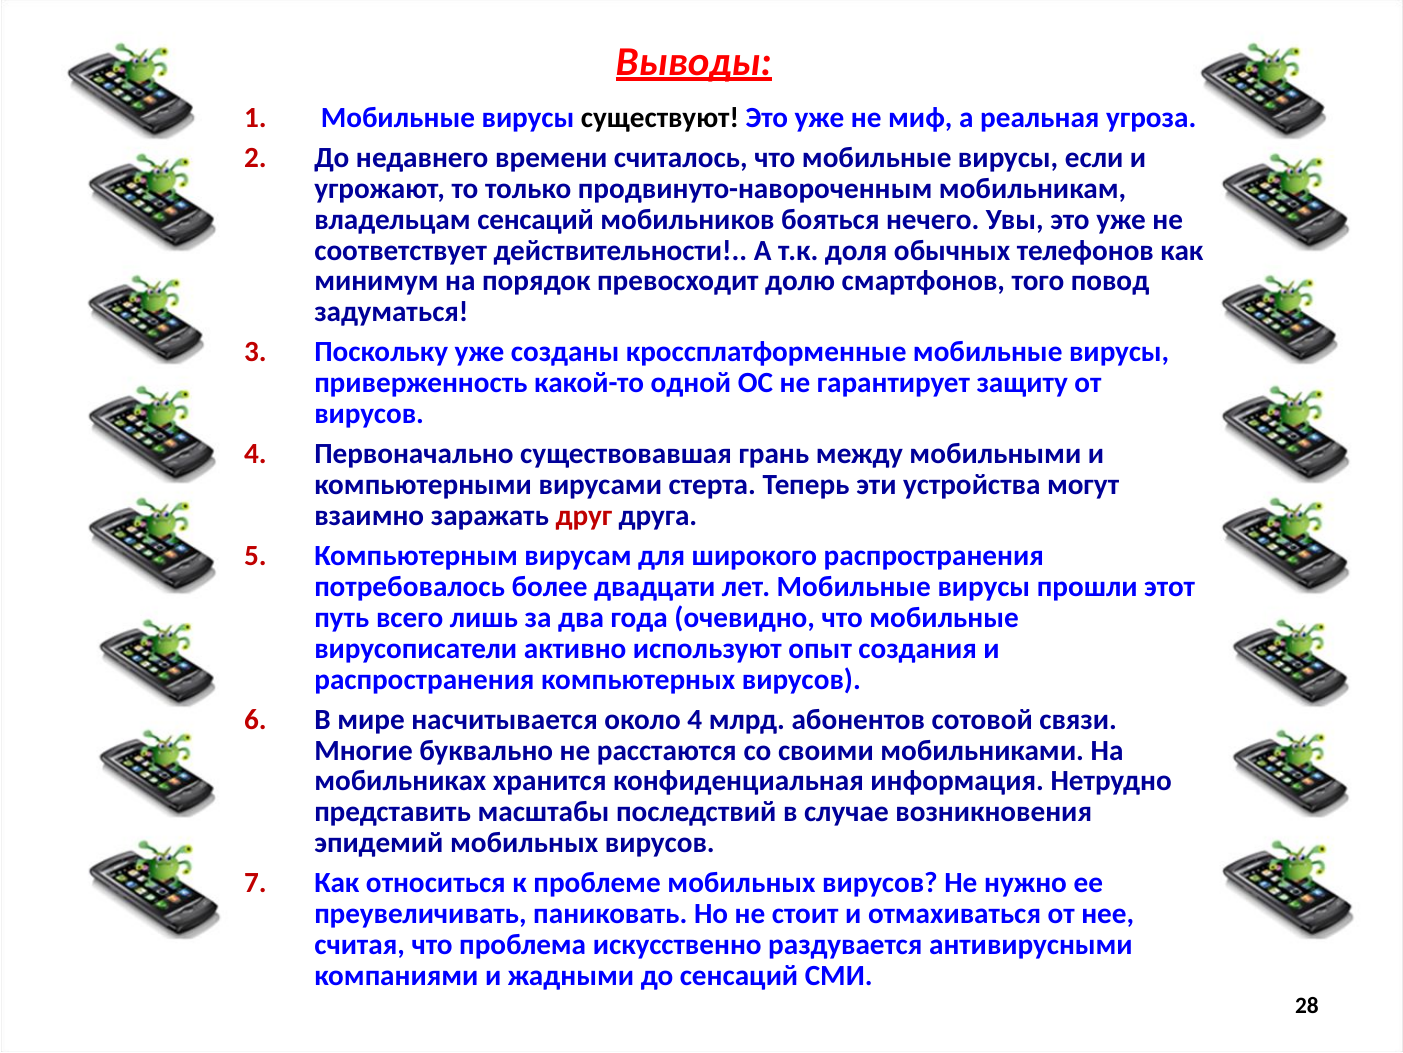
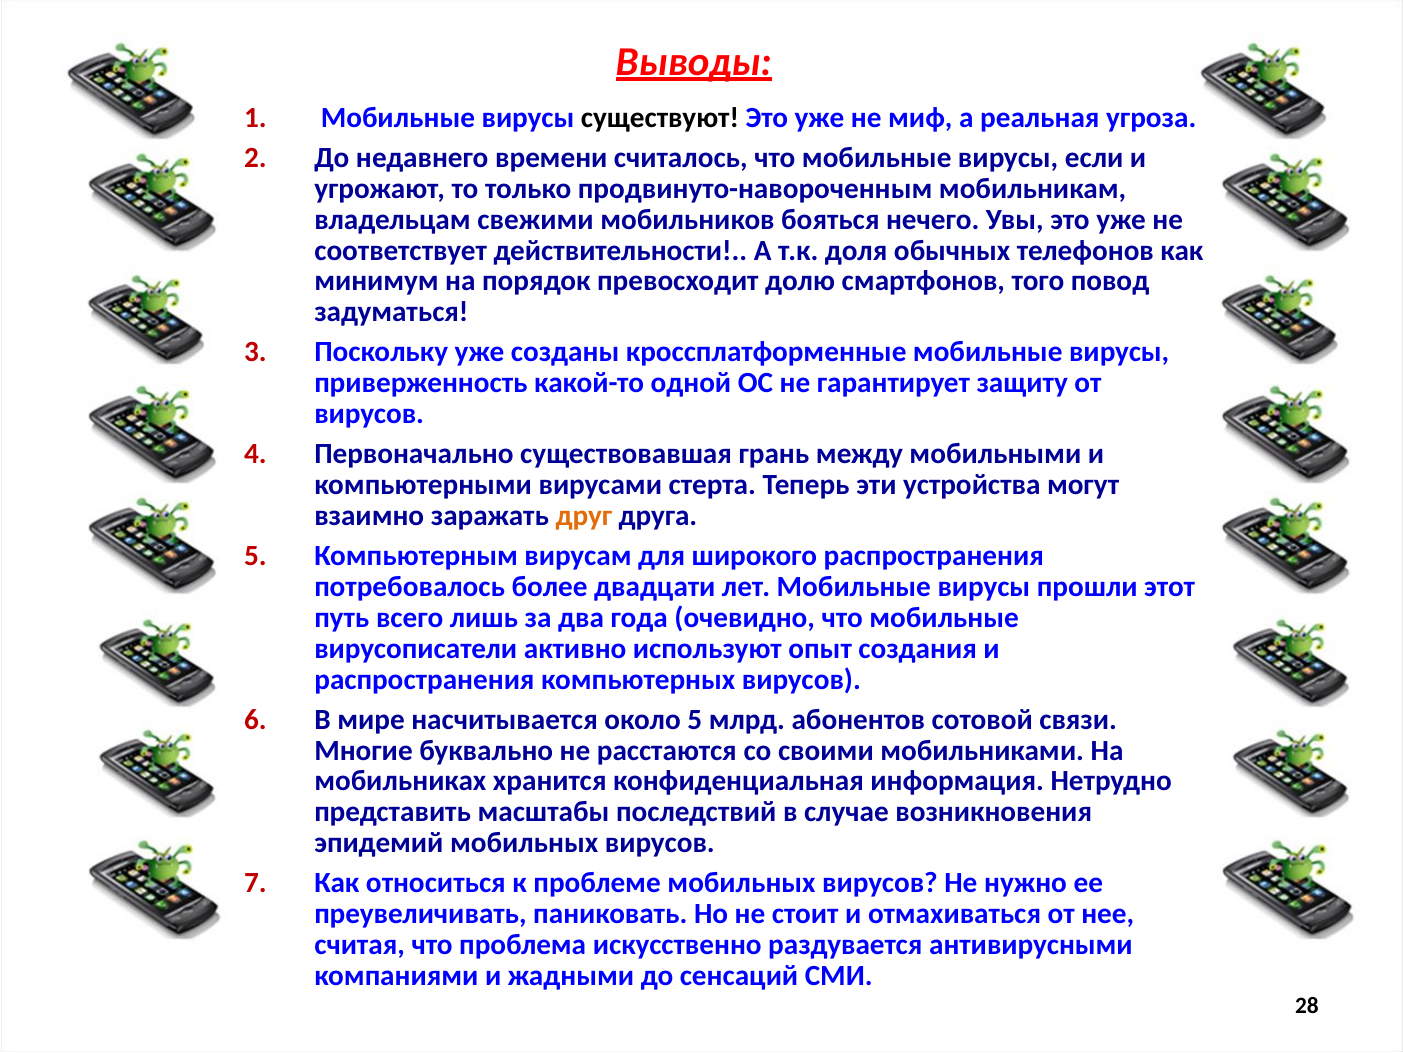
владельцам сенсаций: сенсаций -> свежими
друг colour: red -> orange
около 4: 4 -> 5
